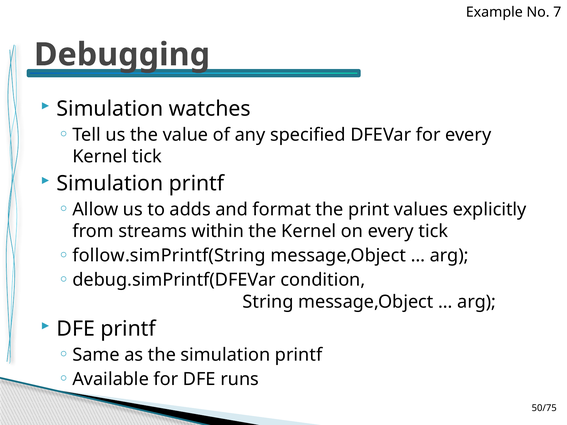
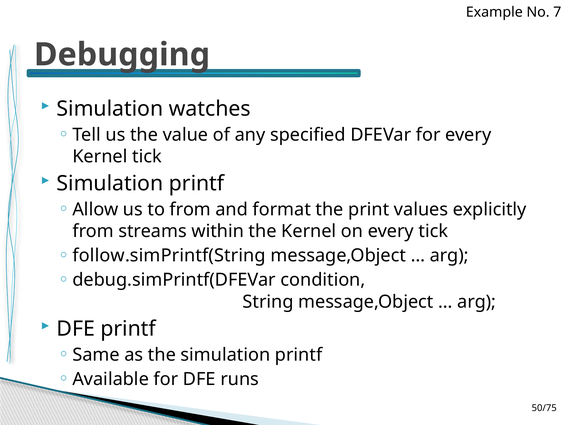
to adds: adds -> from
